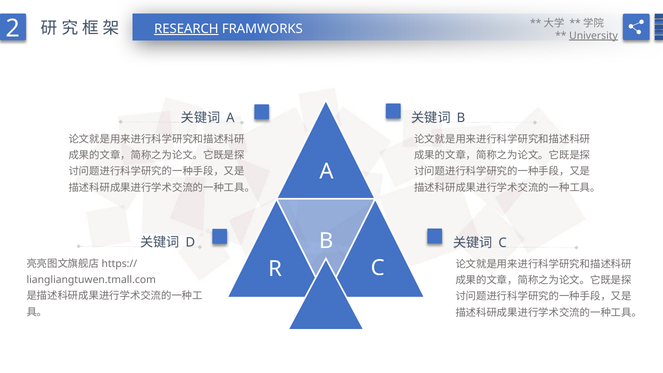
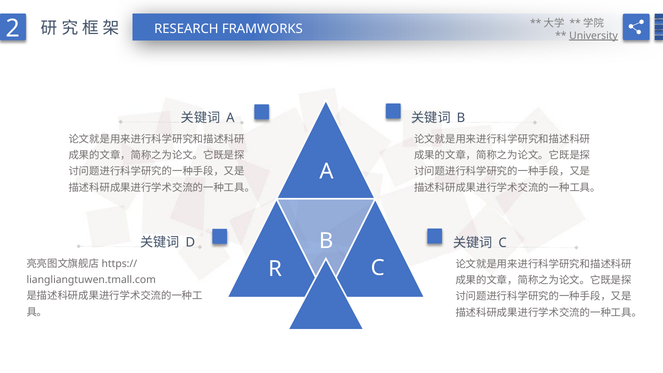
RESEARCH underline: present -> none
